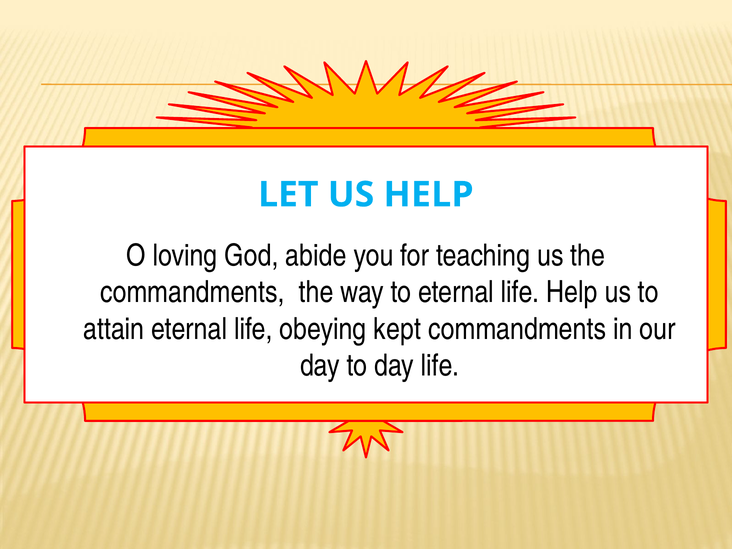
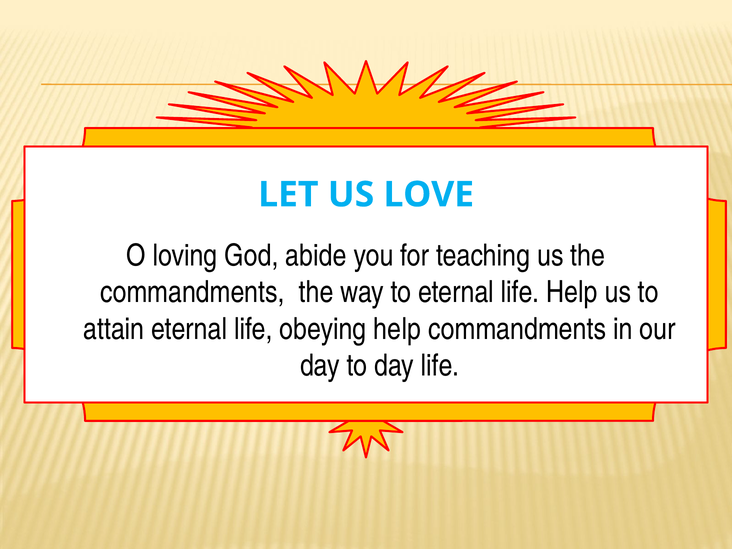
US HELP: HELP -> LOVE
obeying kept: kept -> help
